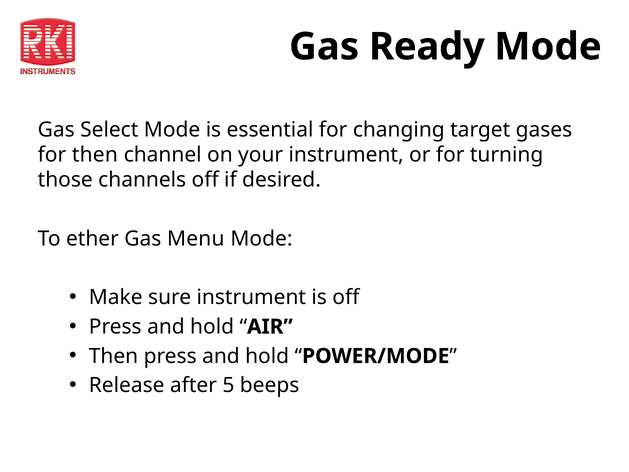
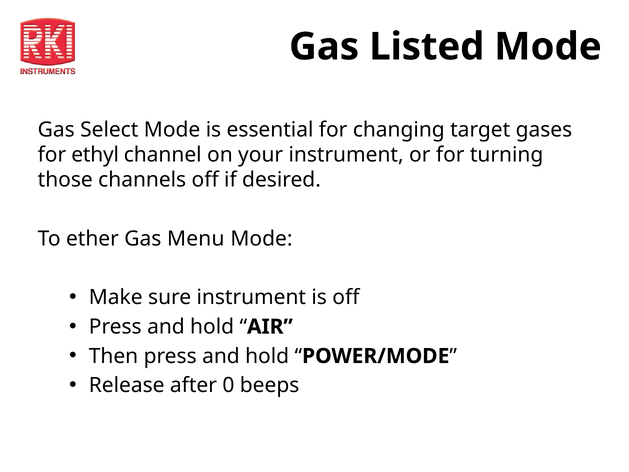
Ready: Ready -> Listed
for then: then -> ethyl
5: 5 -> 0
